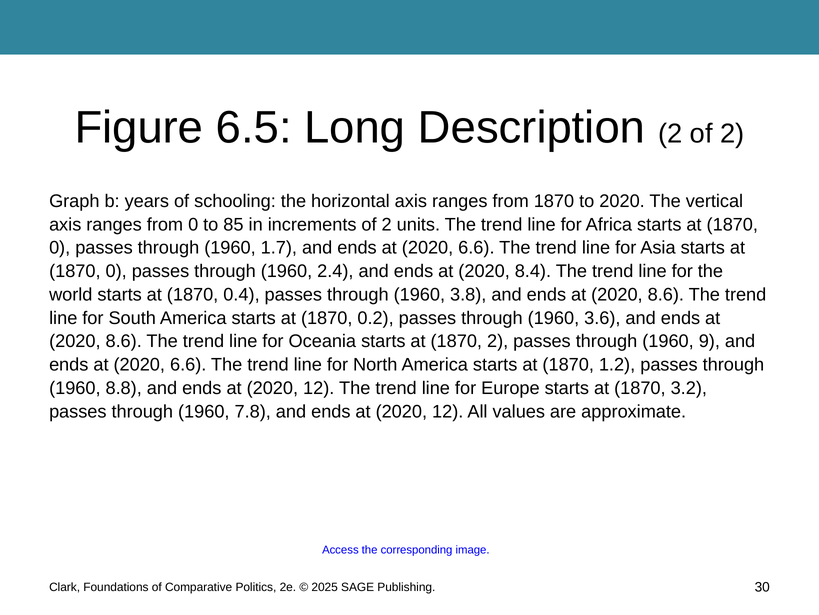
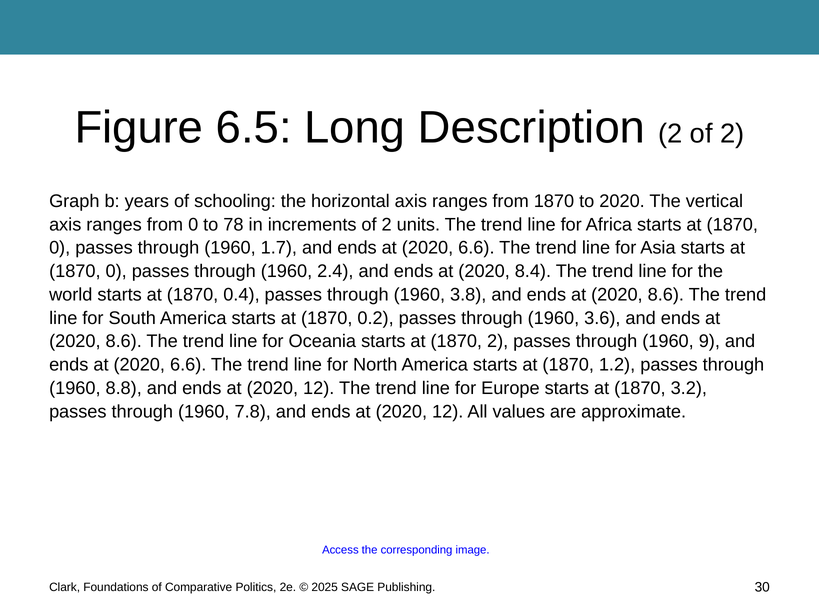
85: 85 -> 78
